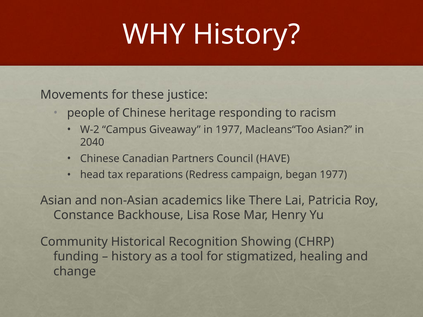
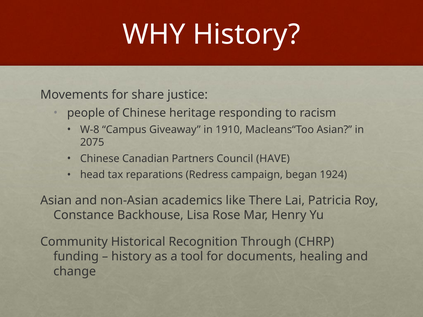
these: these -> share
W-2: W-2 -> W-8
in 1977: 1977 -> 1910
2040: 2040 -> 2075
began 1977: 1977 -> 1924
Showing: Showing -> Through
stigmatized: stigmatized -> documents
